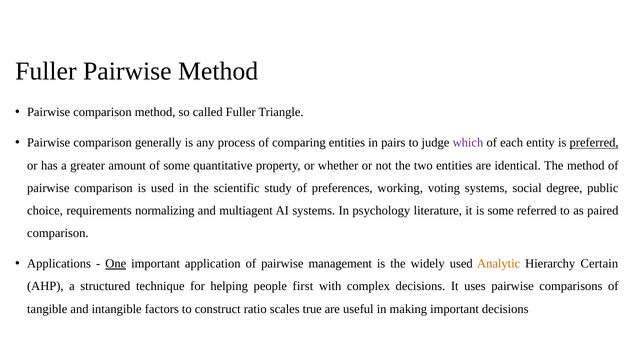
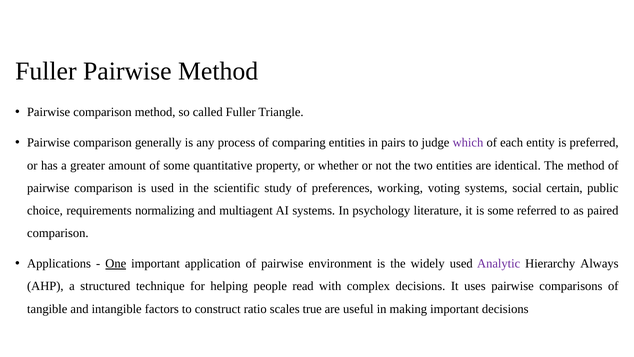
preferred underline: present -> none
degree: degree -> certain
management: management -> environment
Analytic colour: orange -> purple
Certain: Certain -> Always
first: first -> read
